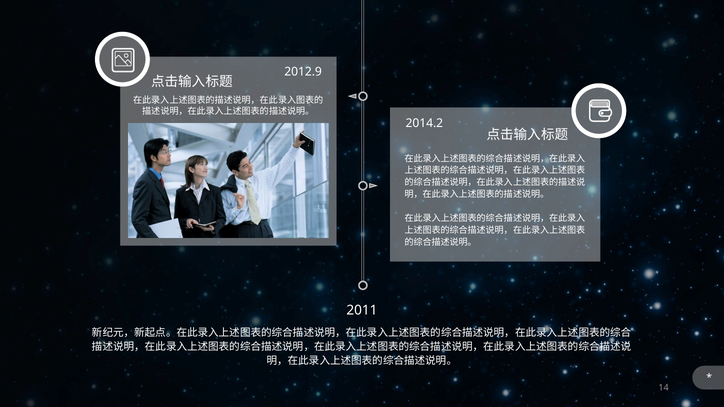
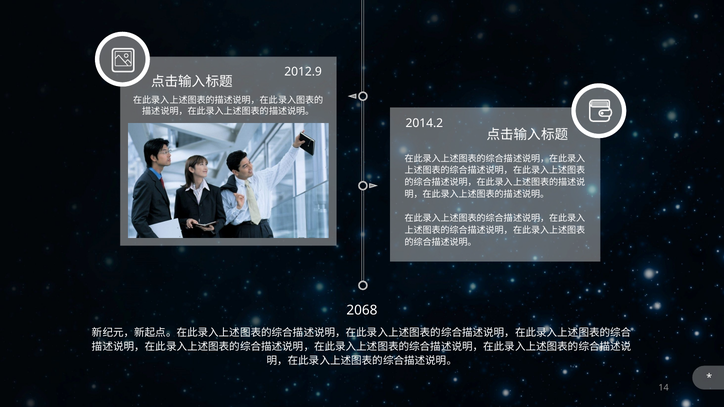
2011: 2011 -> 2068
